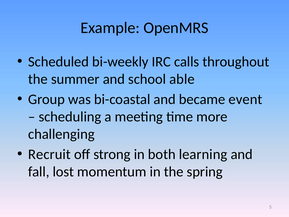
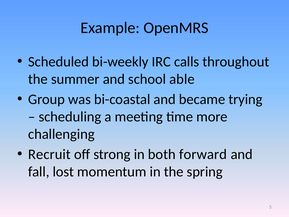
event: event -> trying
learning: learning -> forward
